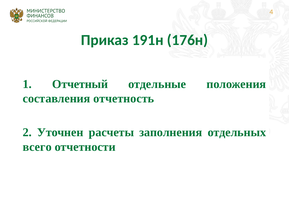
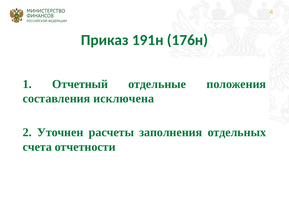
отчетность: отчетность -> исключена
всего: всего -> счета
